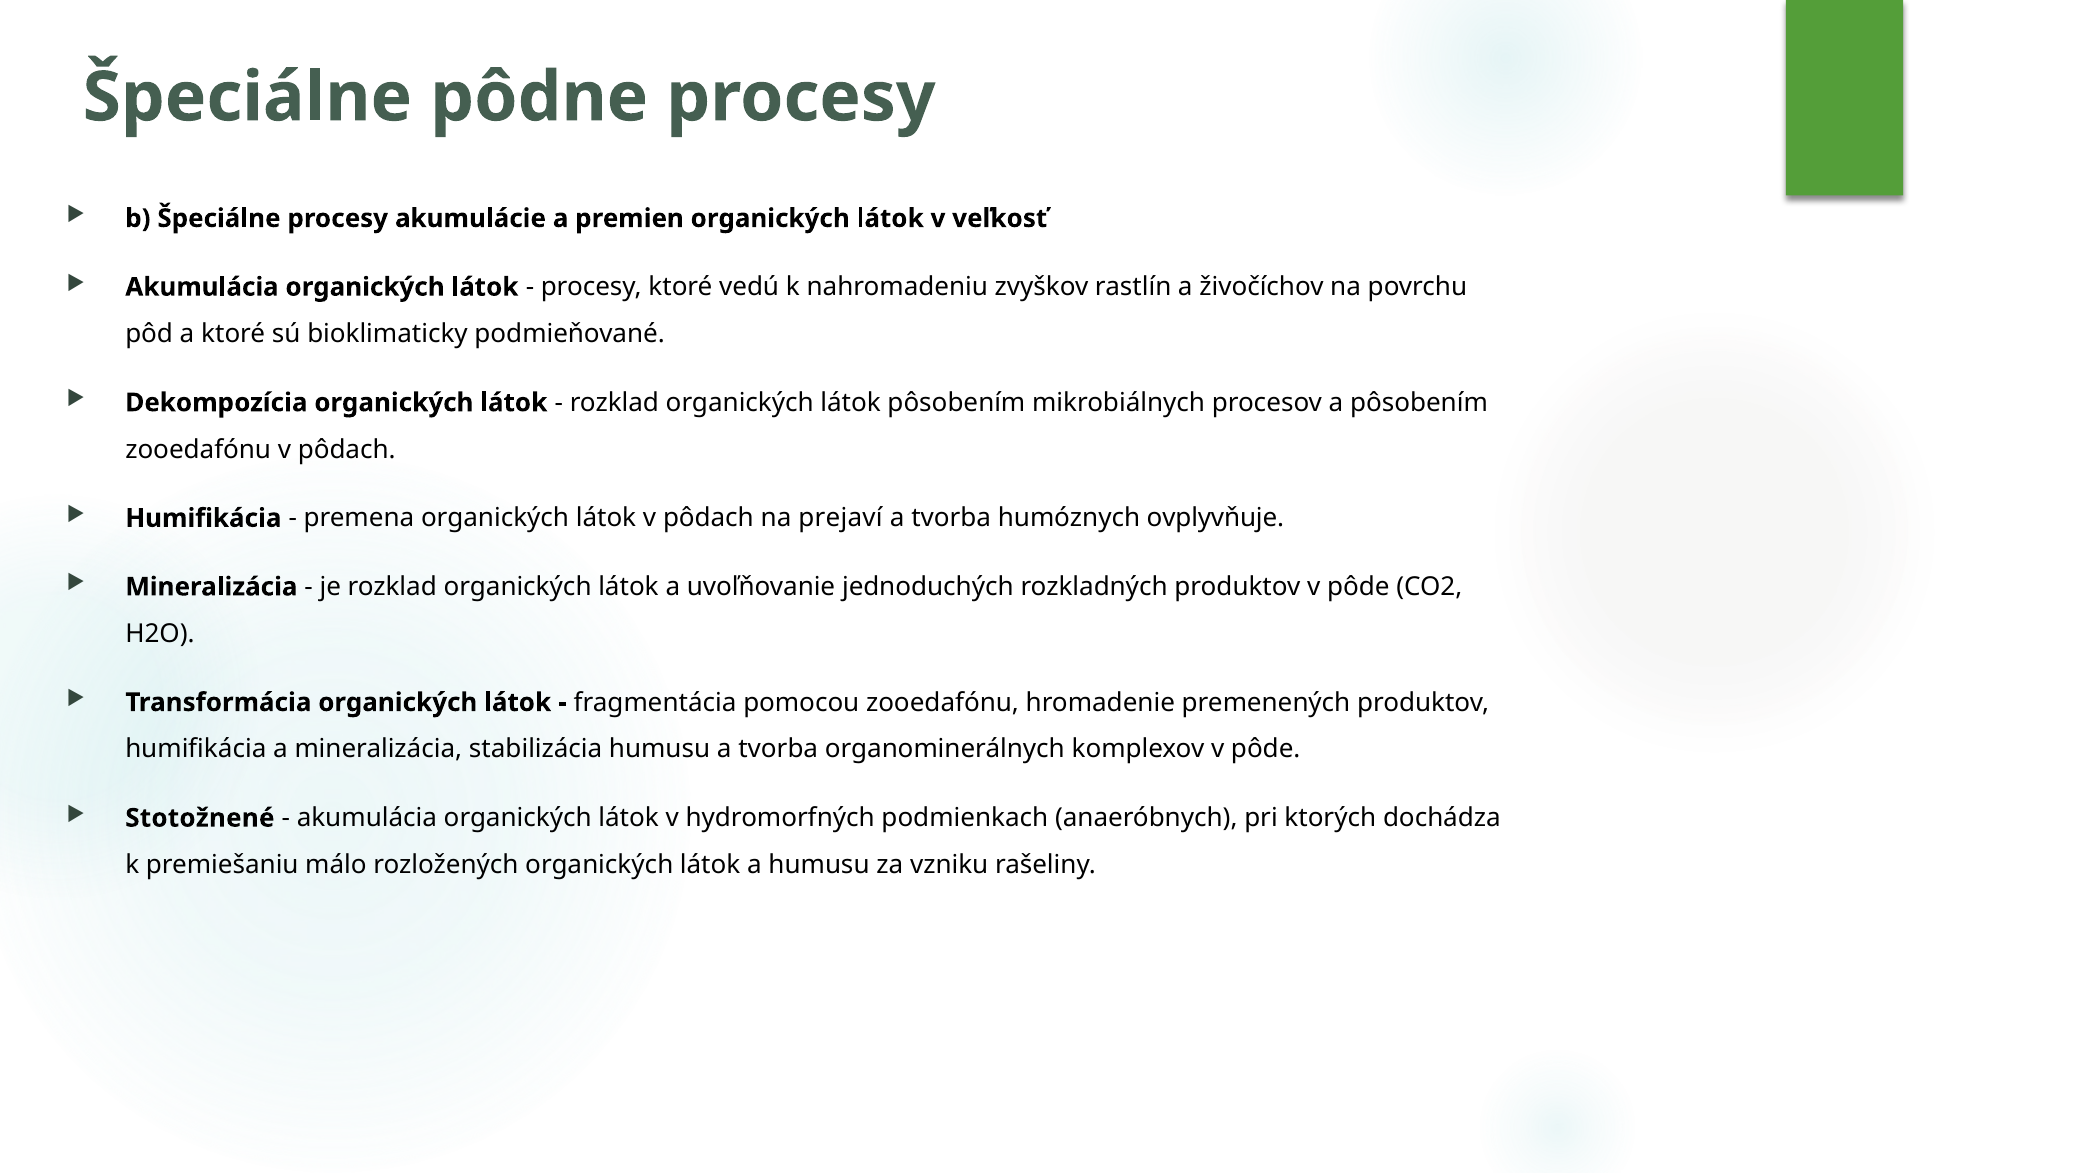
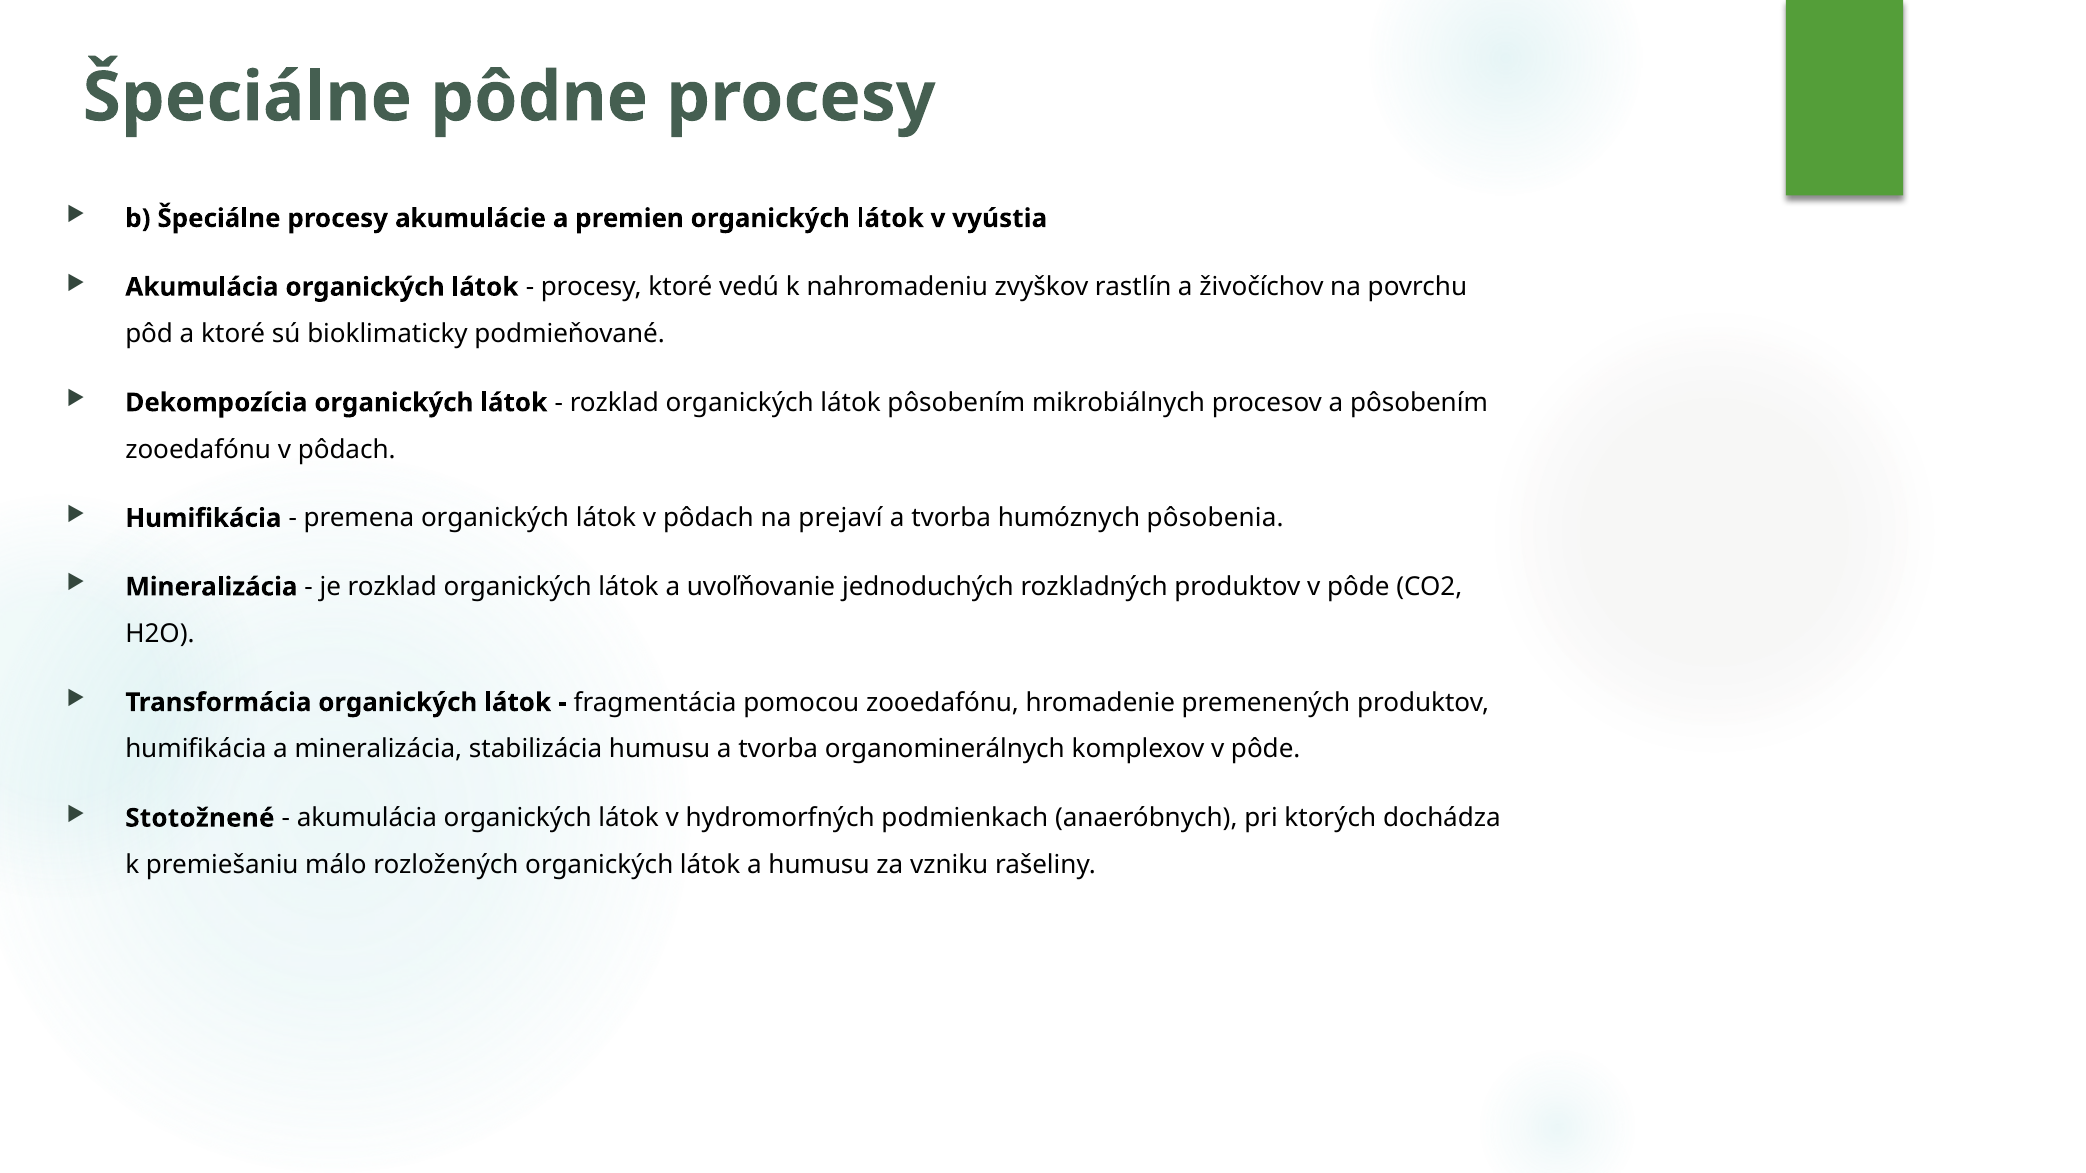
veľkosť: veľkosť -> vyústia
ovplyvňuje: ovplyvňuje -> pôsobenia
